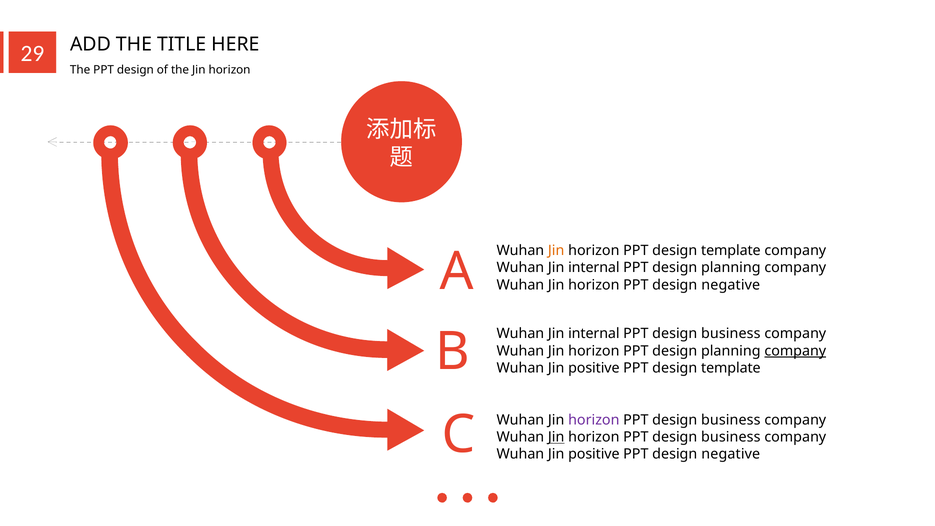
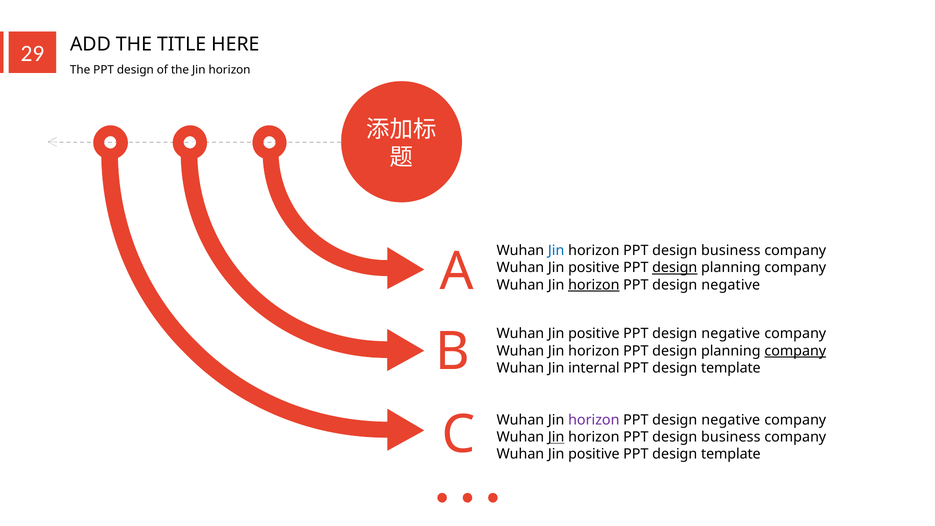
Jin at (556, 251) colour: orange -> blue
template at (731, 251): template -> business
internal at (594, 268): internal -> positive
design at (675, 268) underline: none -> present
horizon at (594, 285) underline: none -> present
internal at (594, 334): internal -> positive
business at (731, 334): business -> negative
positive at (594, 368): positive -> internal
business at (731, 420): business -> negative
negative at (731, 454): negative -> template
